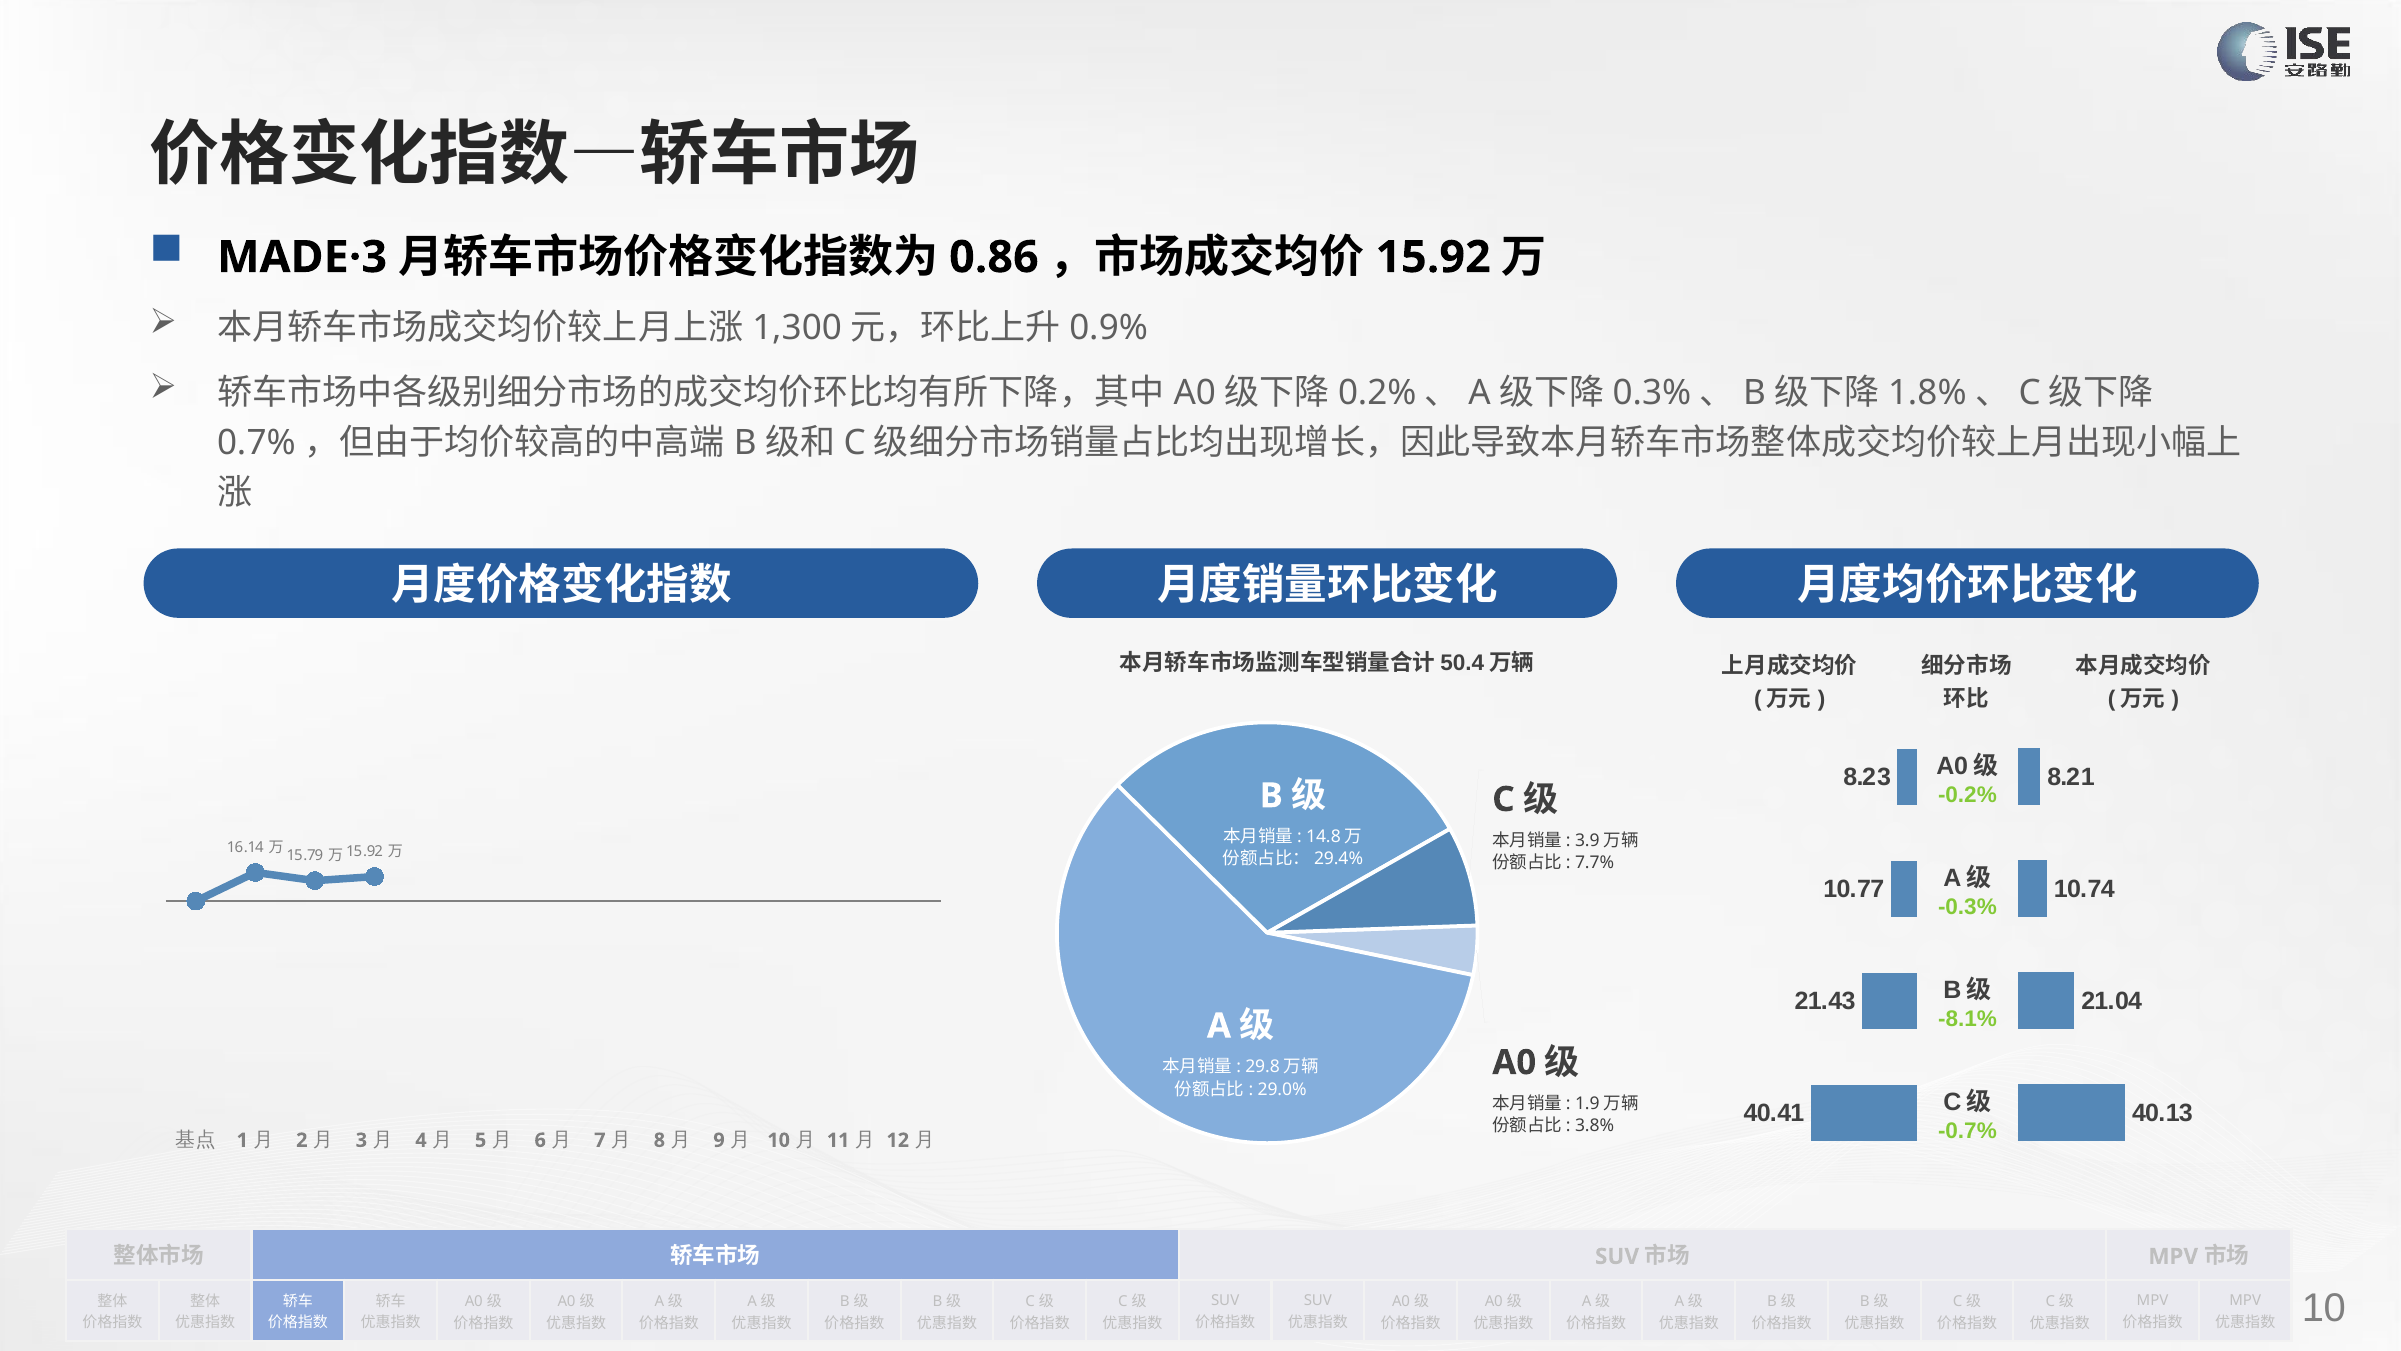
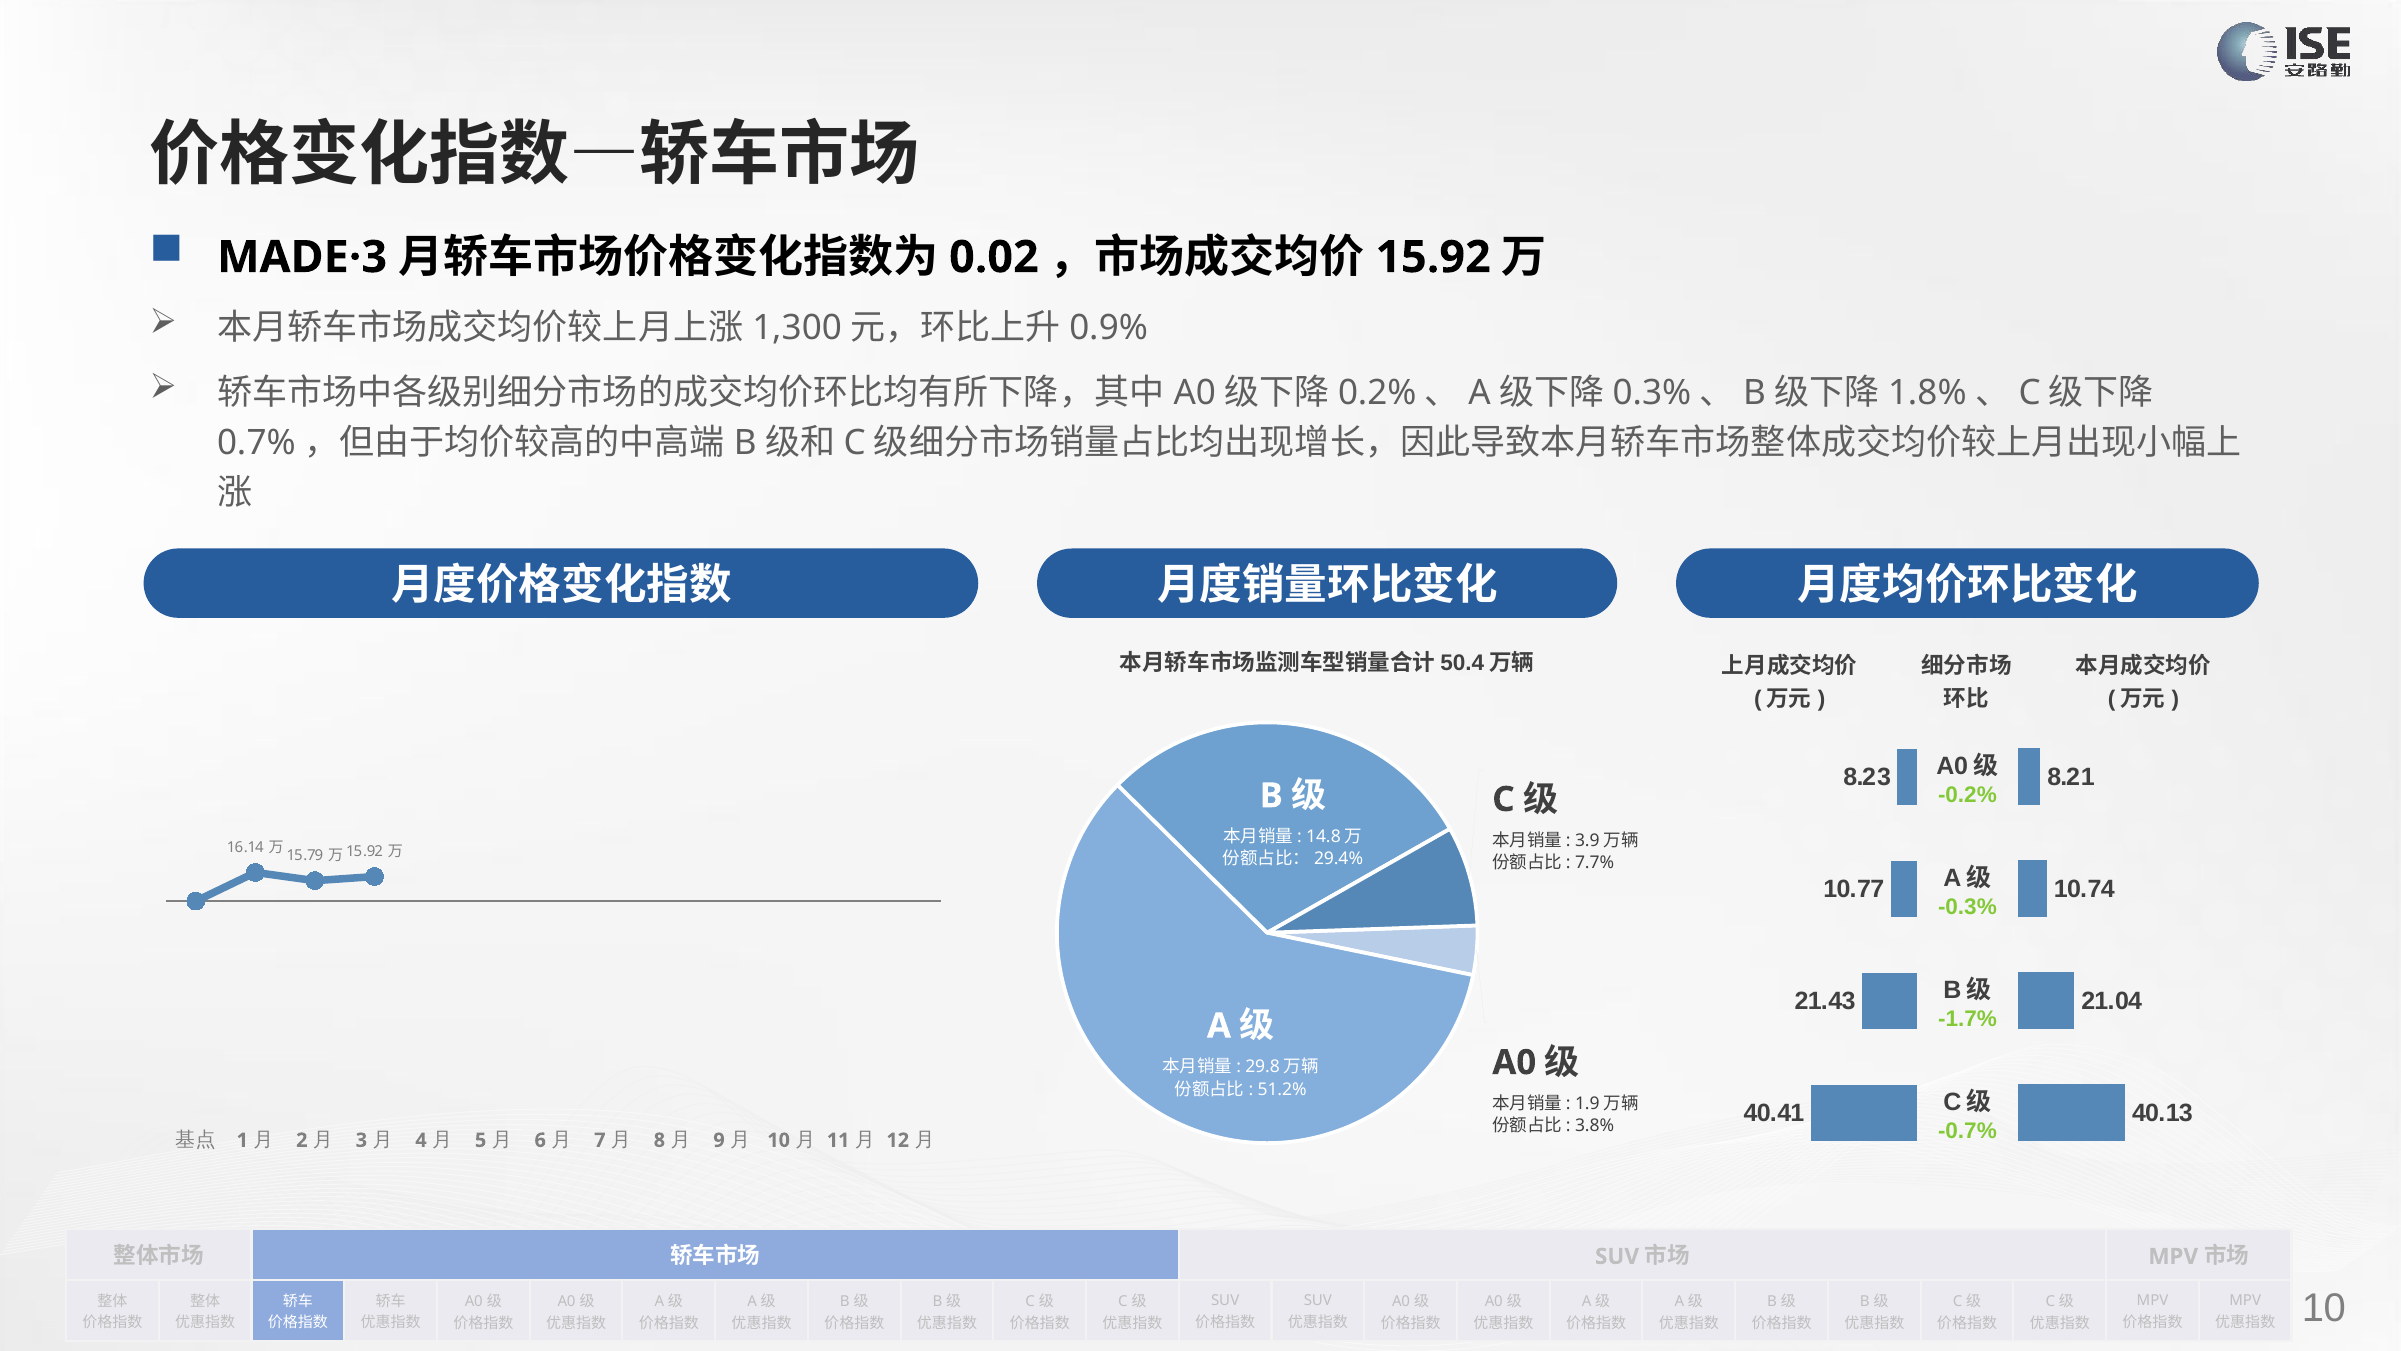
0.86: 0.86 -> 0.02
-8.1%: -8.1% -> -1.7%
29.0%: 29.0% -> 51.2%
